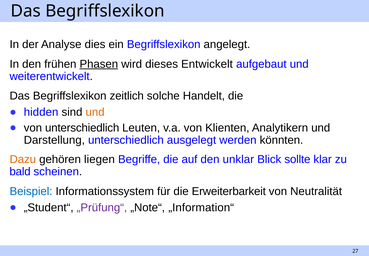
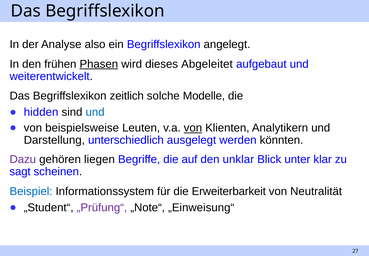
dies: dies -> also
Entwickelt: Entwickelt -> Abgeleitet
Handelt: Handelt -> Modelle
und at (95, 112) colour: orange -> blue
von unterschiedlich: unterschiedlich -> beispielsweise
von at (193, 128) underline: none -> present
Dazu colour: orange -> purple
sollte: sollte -> unter
bald: bald -> sagt
„Information“: „Information“ -> „Einweisung“
